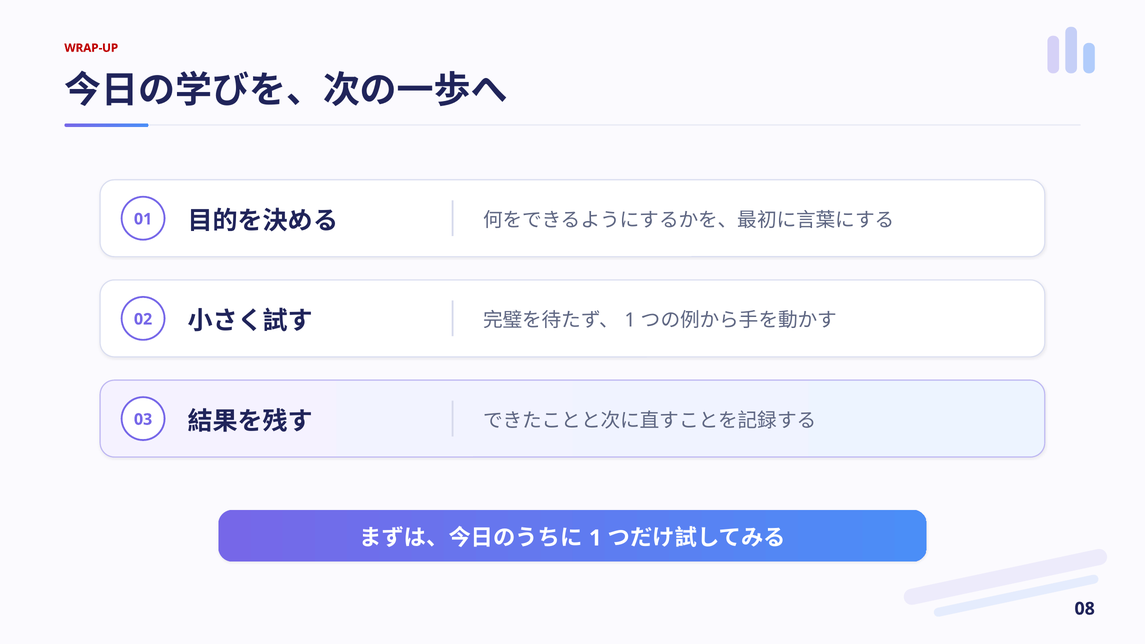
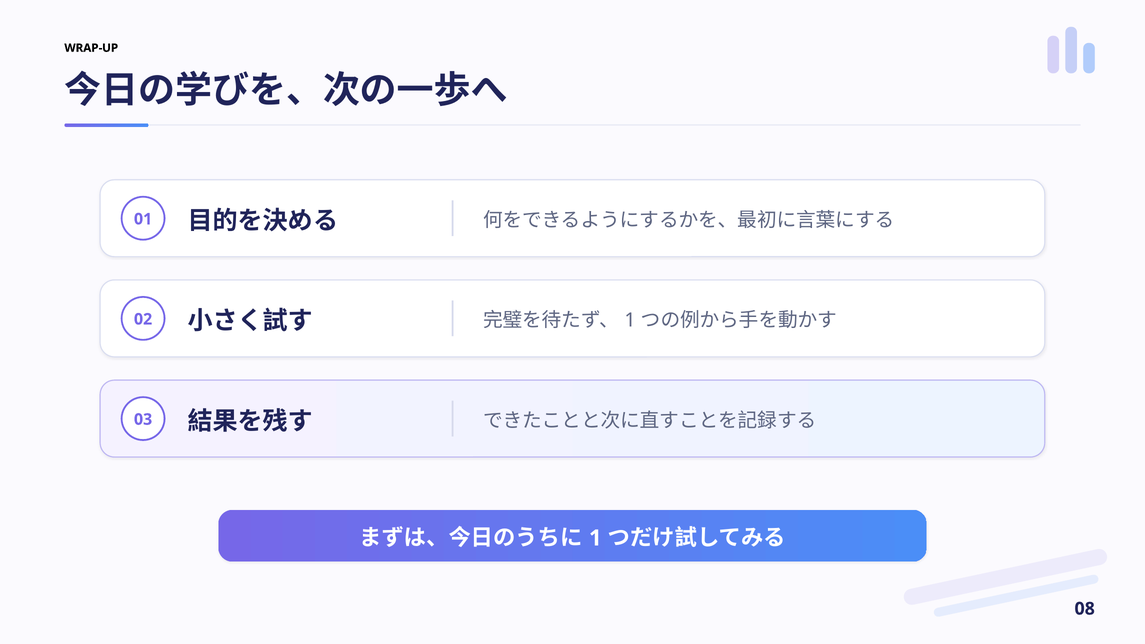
WRAP-UP colour: red -> black
